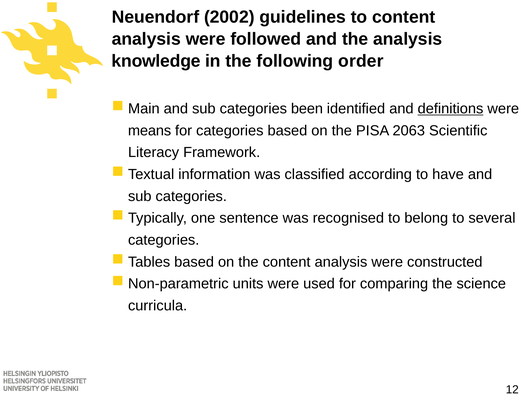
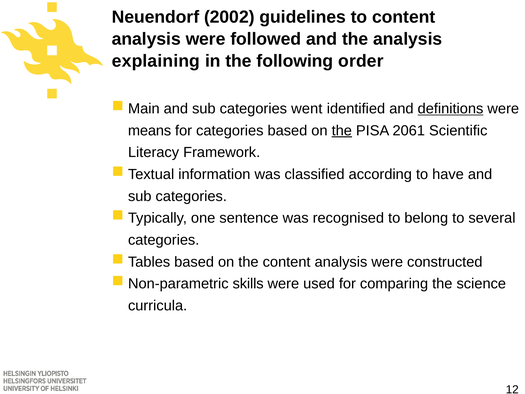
knowledge: knowledge -> explaining
been: been -> went
the at (342, 131) underline: none -> present
2063: 2063 -> 2061
units: units -> skills
